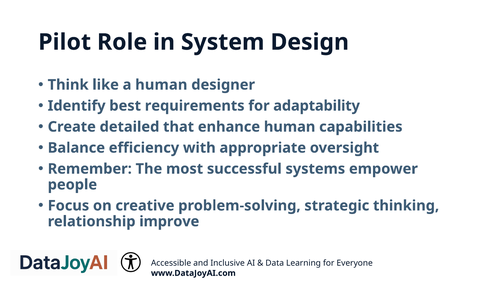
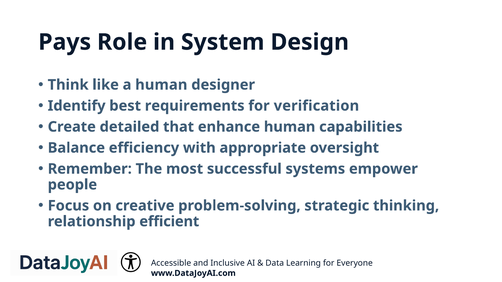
Pilot: Pilot -> Pays
adaptability: adaptability -> verification
improve: improve -> efficient
